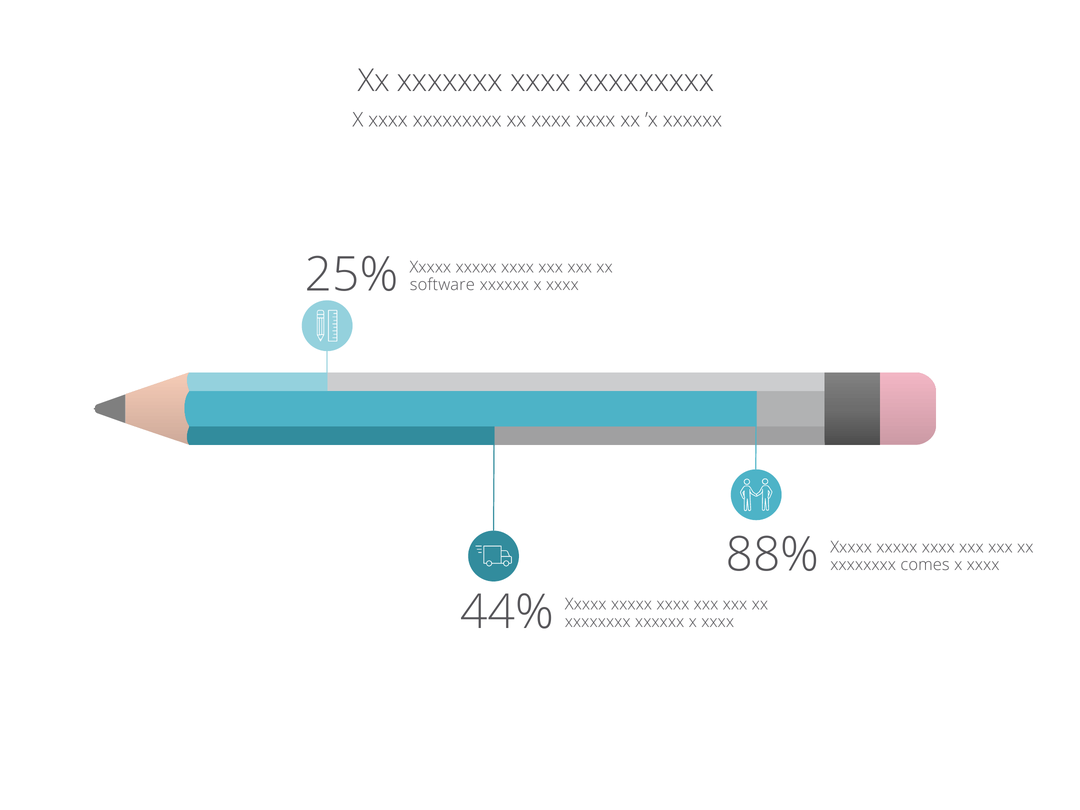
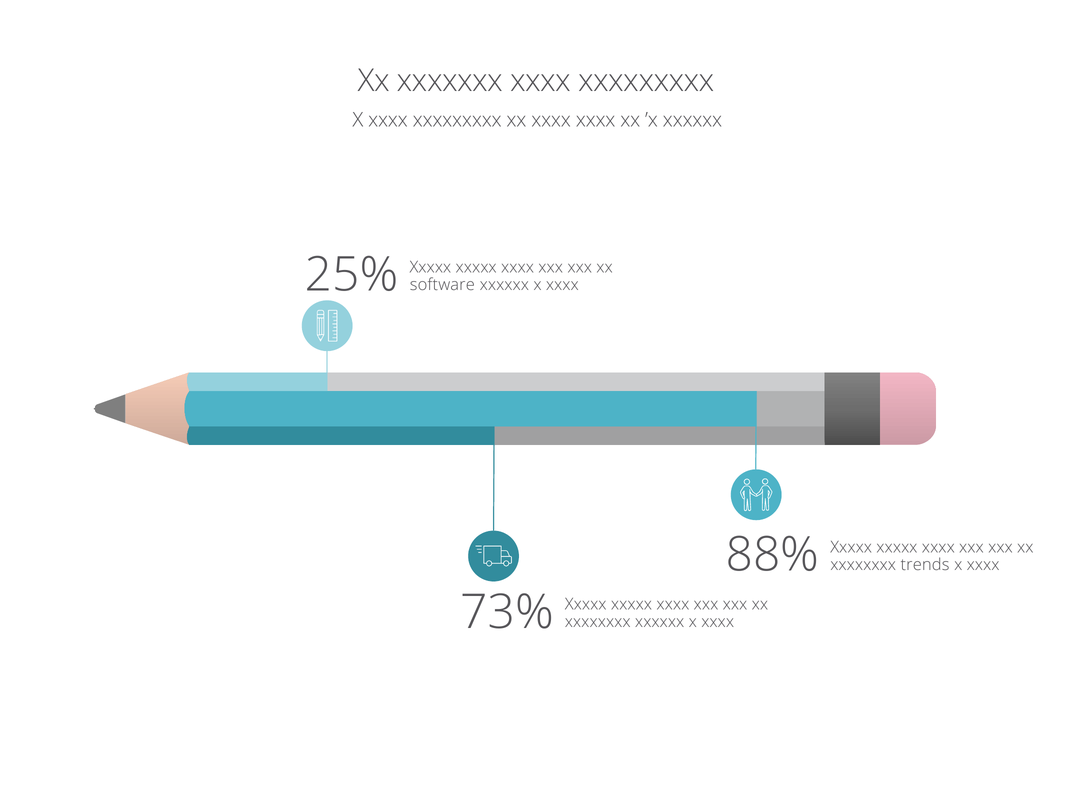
comes: comes -> trends
44%: 44% -> 73%
